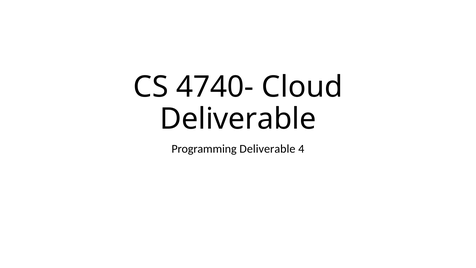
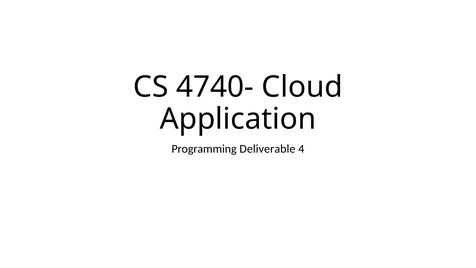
Deliverable at (238, 119): Deliverable -> Application
